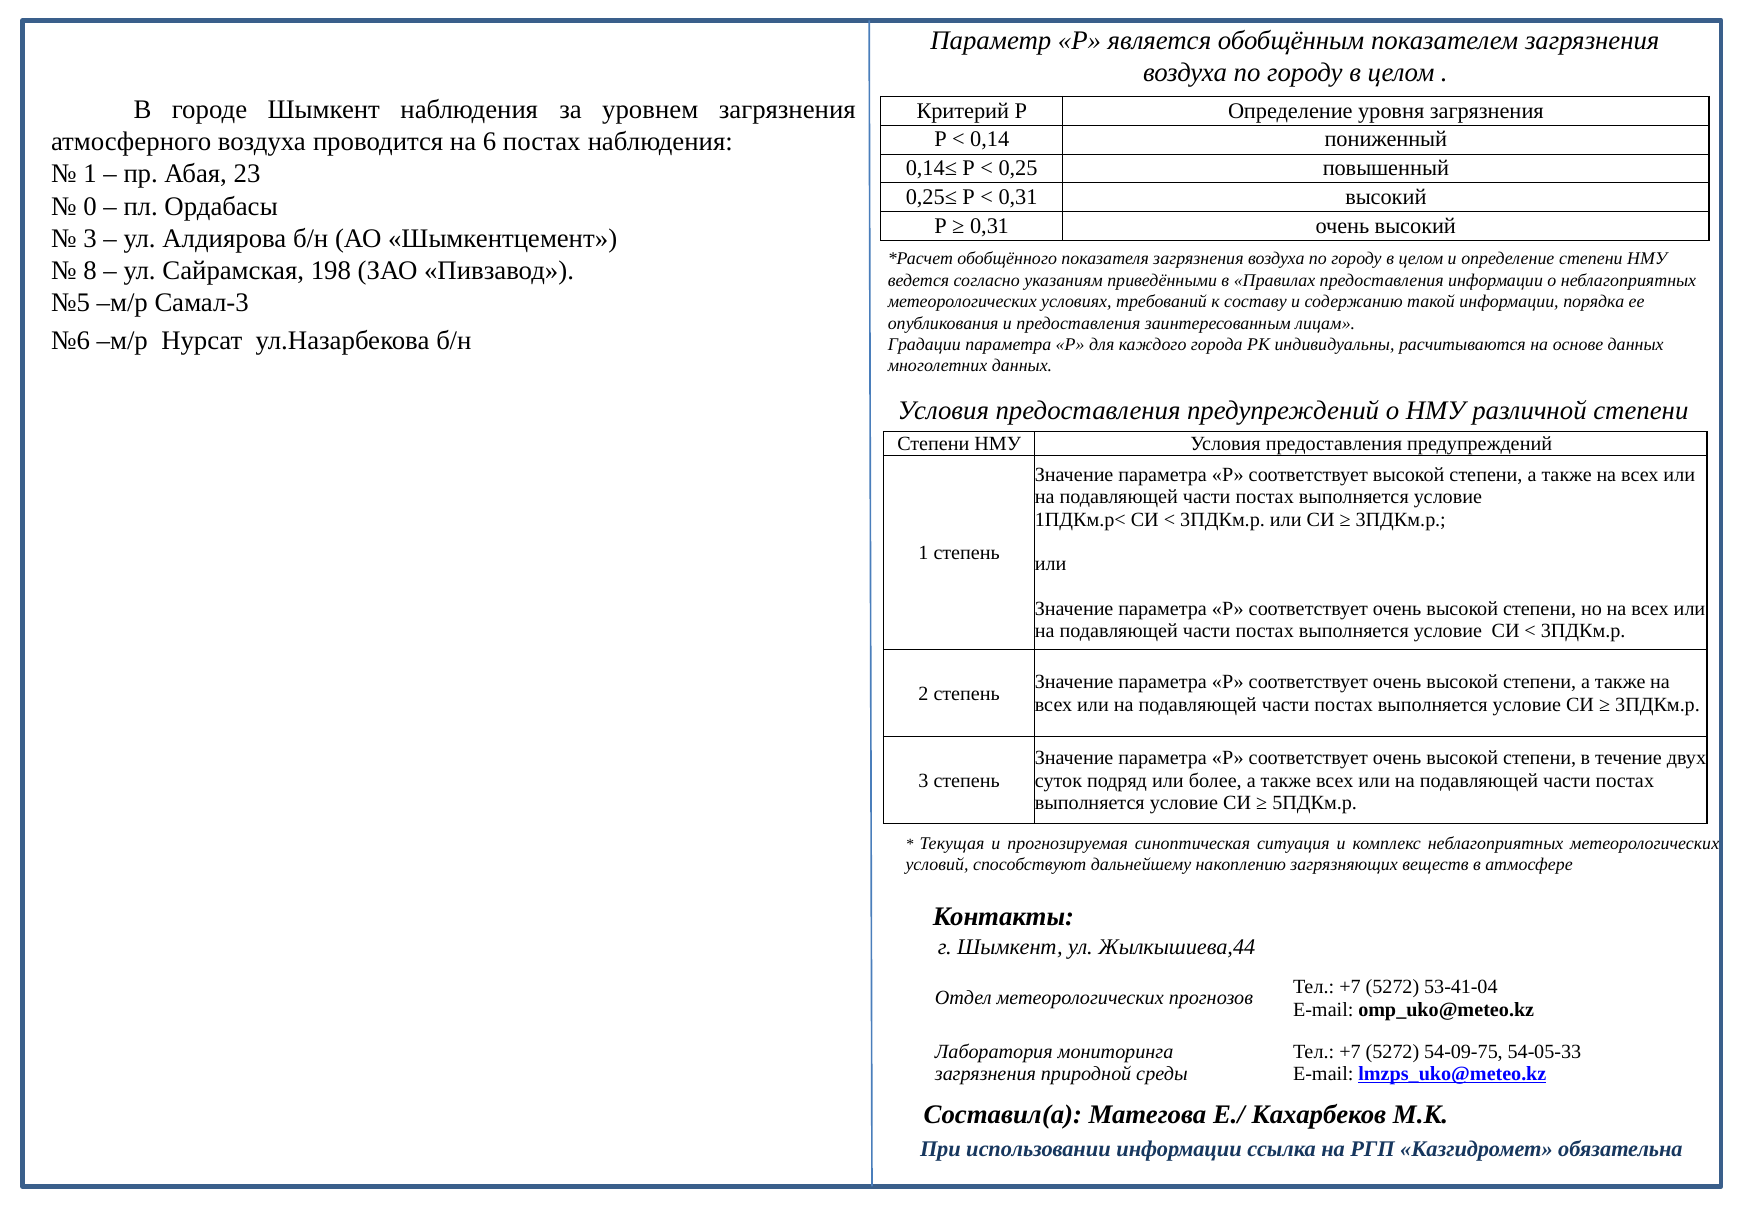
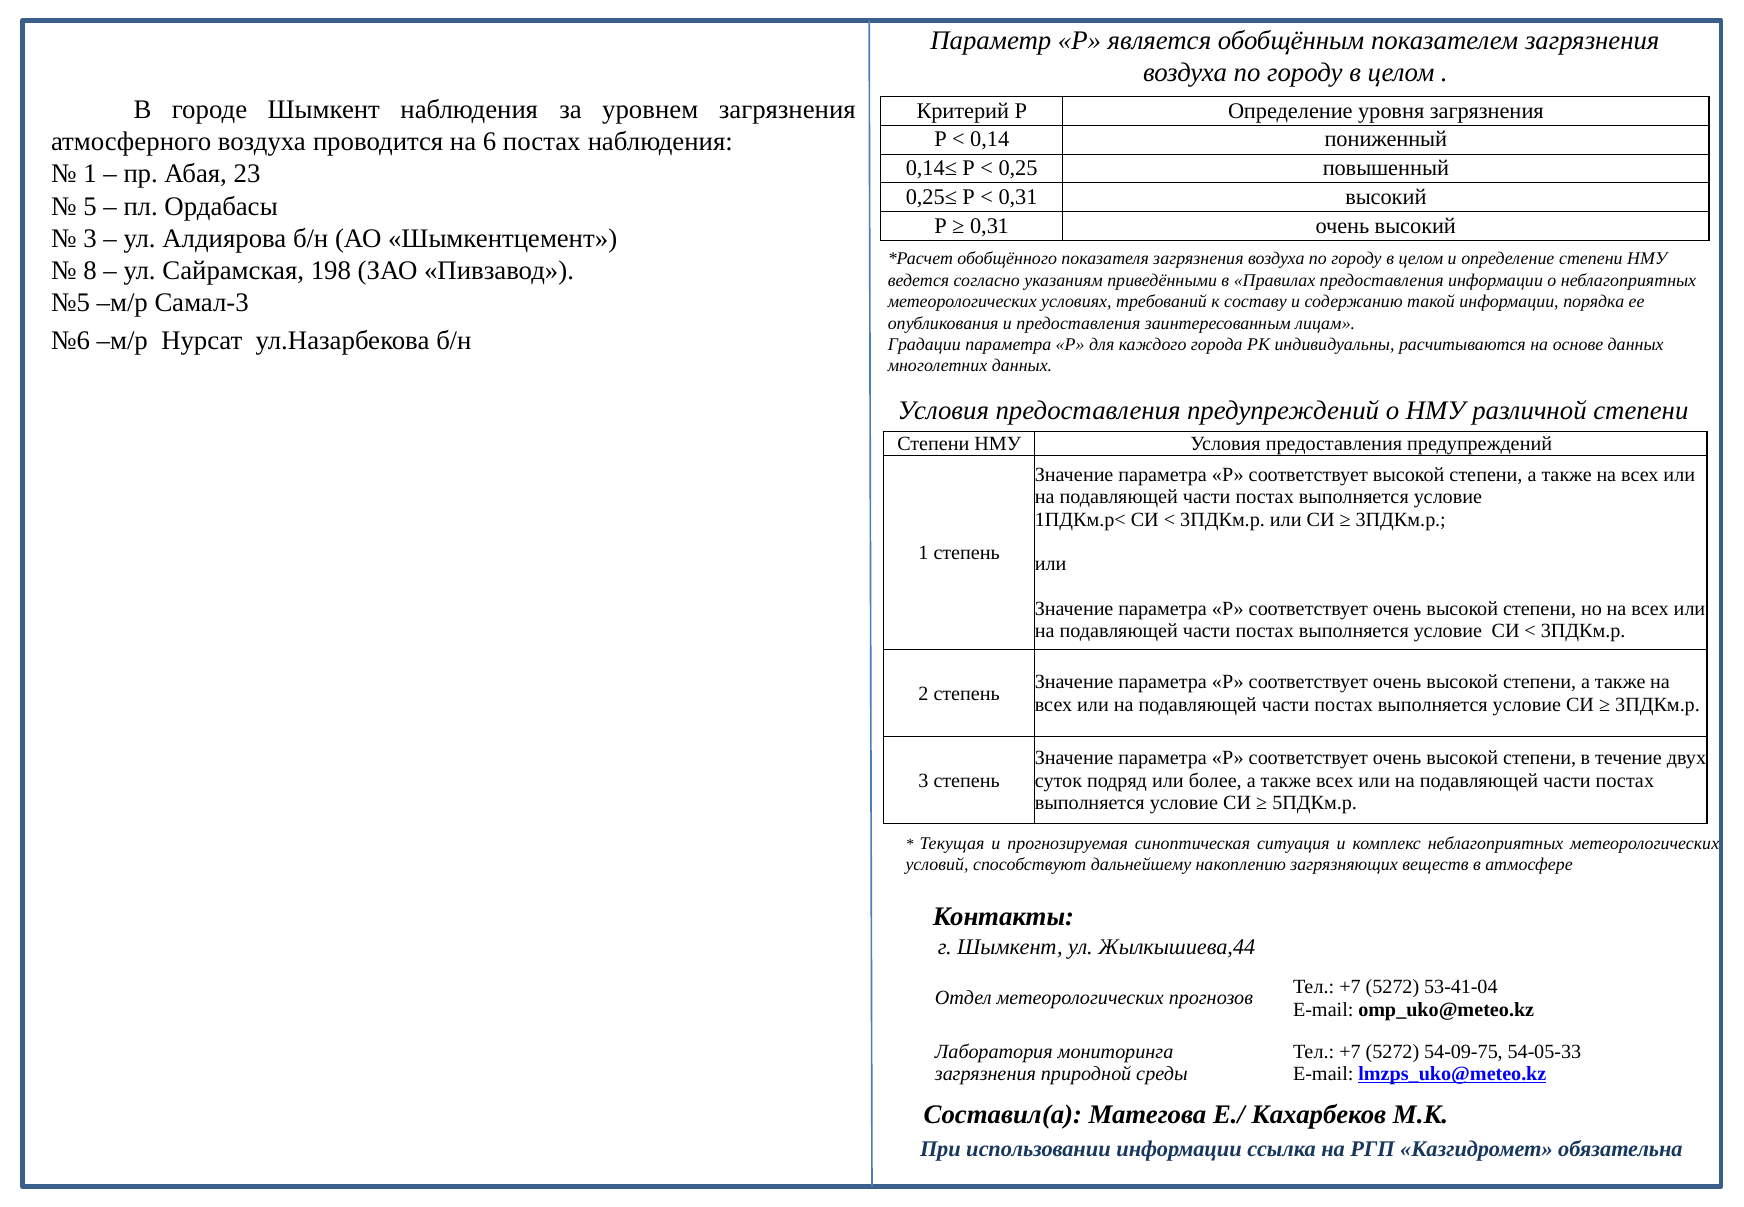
0: 0 -> 5
